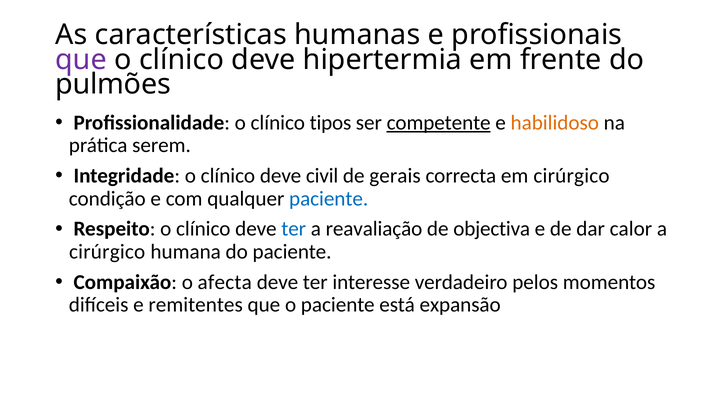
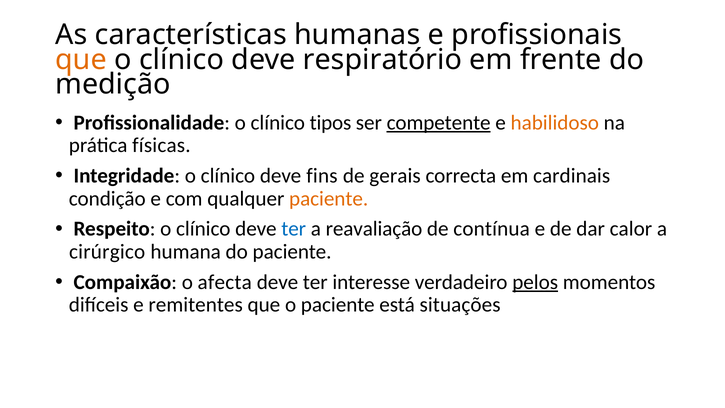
que at (81, 60) colour: purple -> orange
hipertermia: hipertermia -> respiratório
pulmões: pulmões -> medição
serem: serem -> físicas
civil: civil -> fins
em cirúrgico: cirúrgico -> cardinais
paciente at (329, 198) colour: blue -> orange
objectiva: objectiva -> contínua
pelos underline: none -> present
expansão: expansão -> situações
